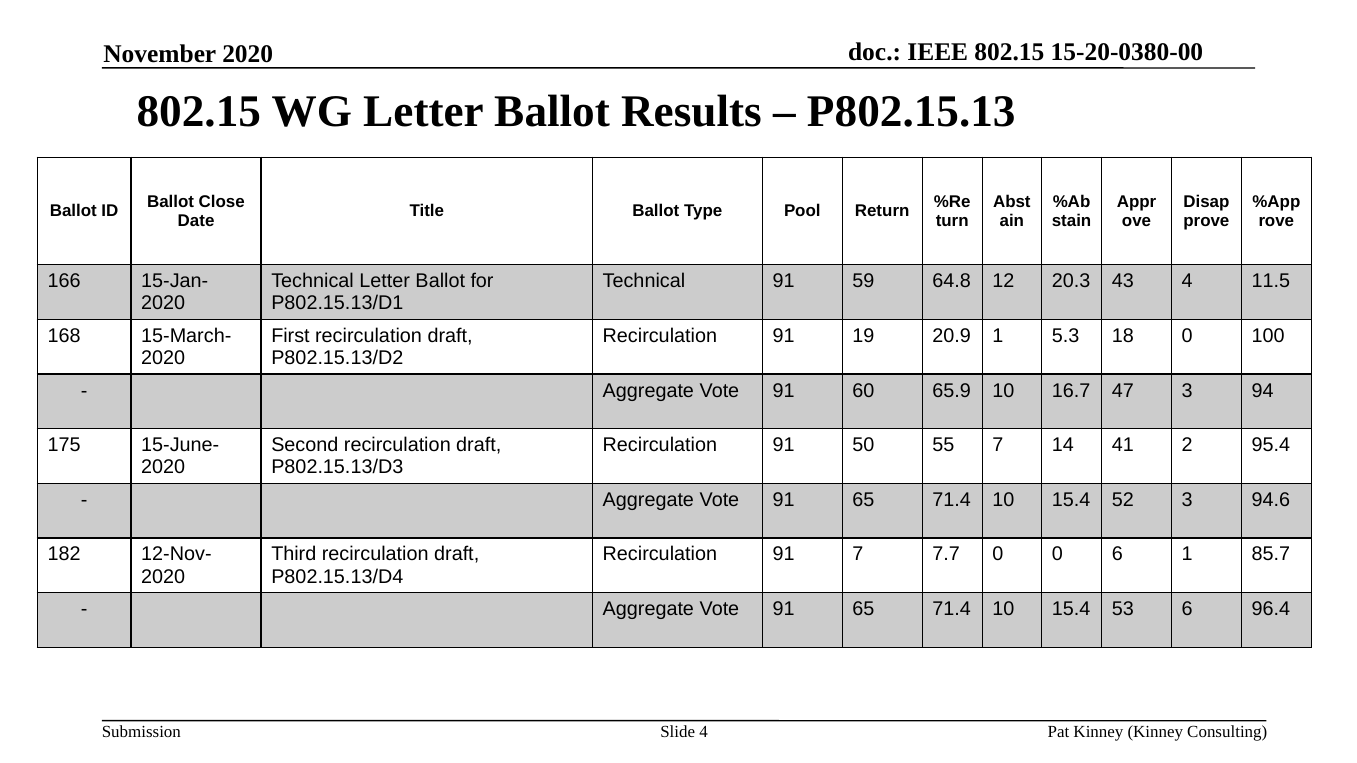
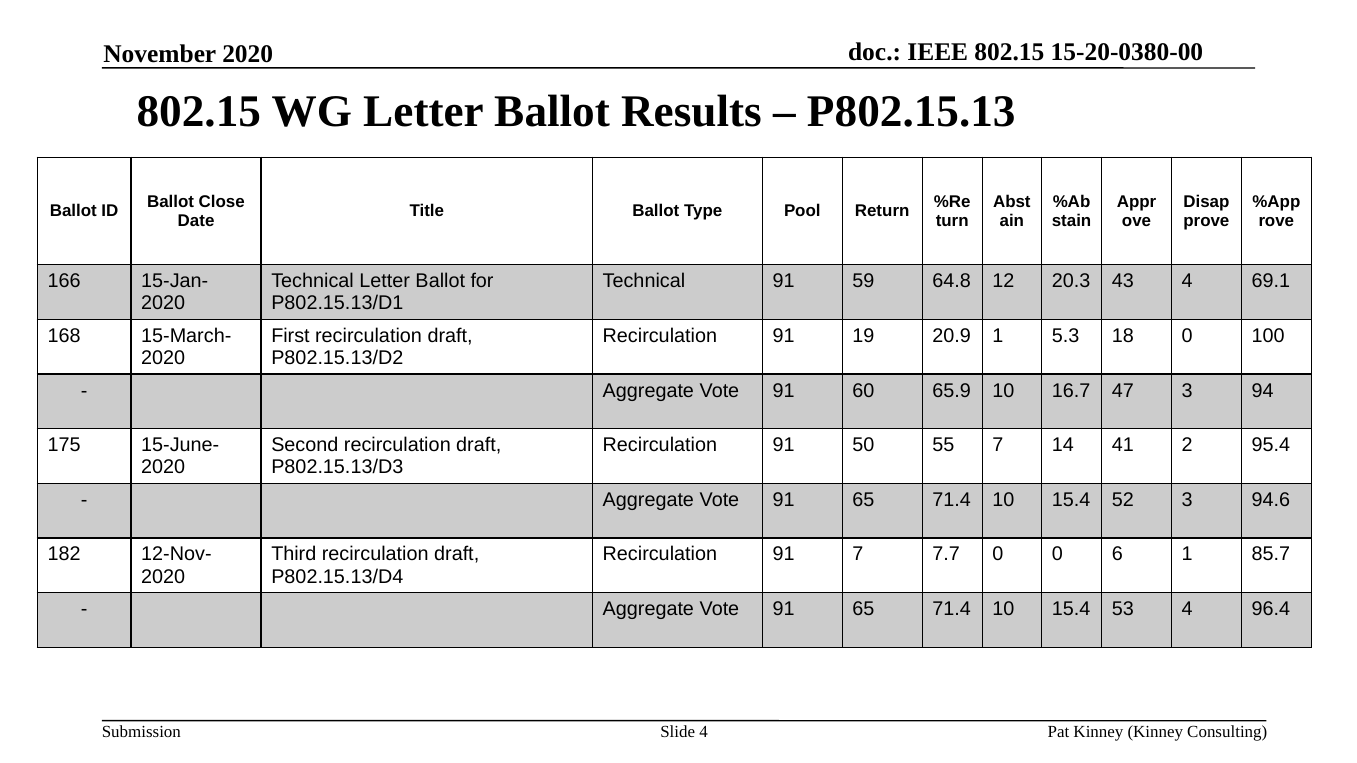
11.5: 11.5 -> 69.1
53 6: 6 -> 4
